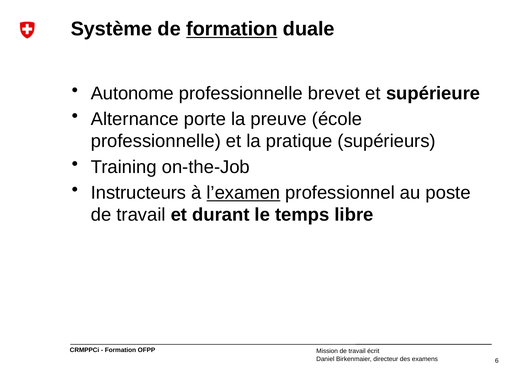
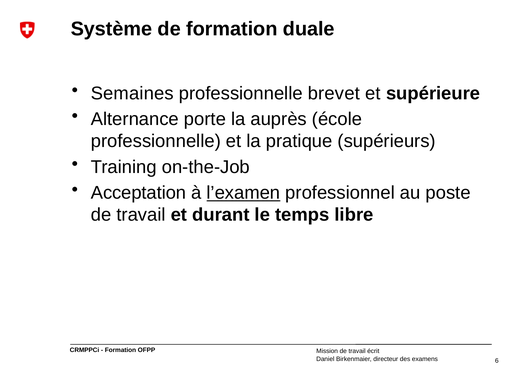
formation at (232, 29) underline: present -> none
Autonome: Autonome -> Semaines
preuve: preuve -> auprès
Instructeurs: Instructeurs -> Acceptation
